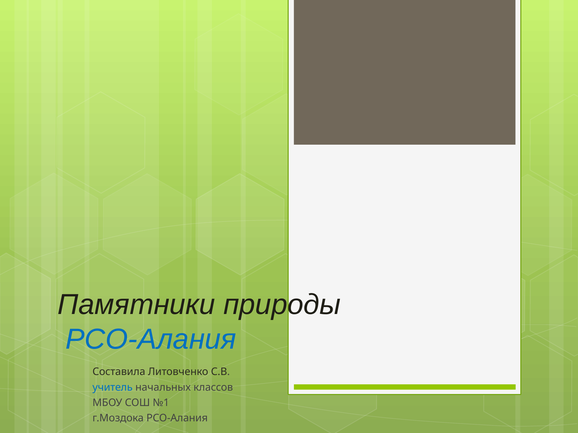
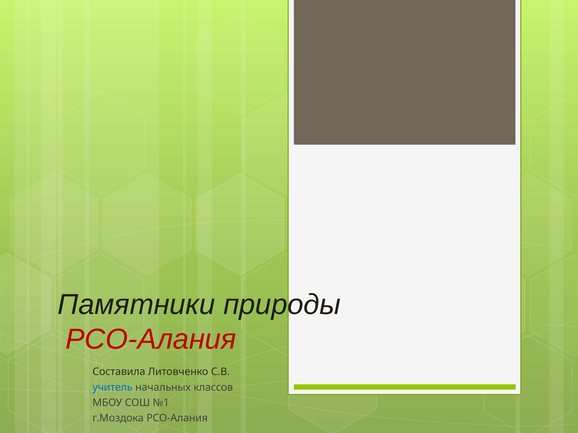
РСО-Алания at (151, 340) colour: blue -> red
